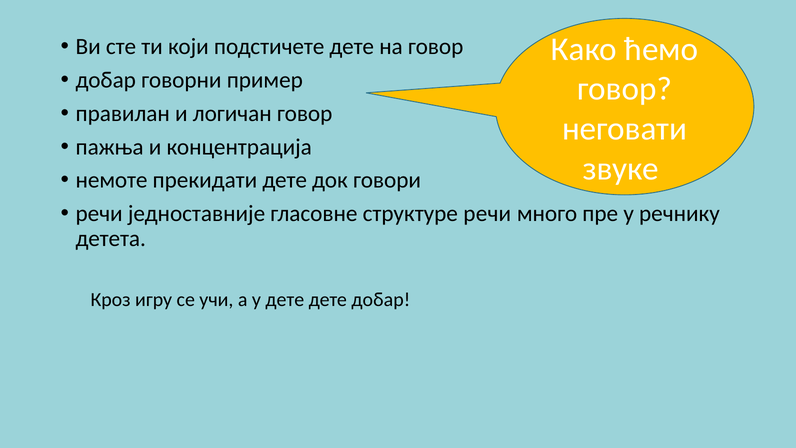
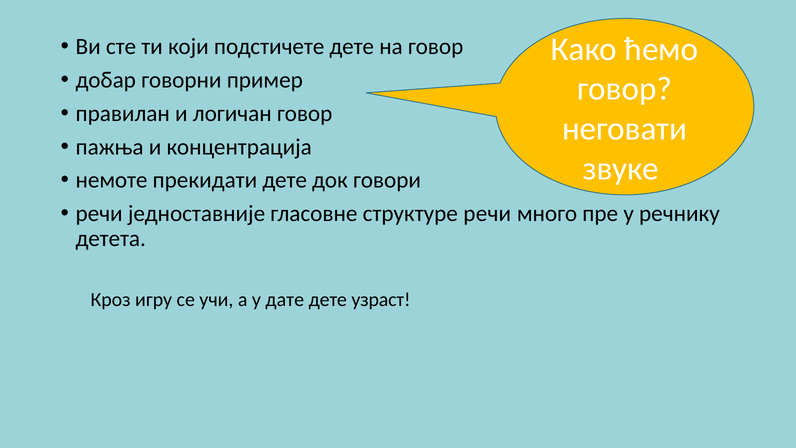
у дете: дете -> дате
дете добар: добар -> узраст
